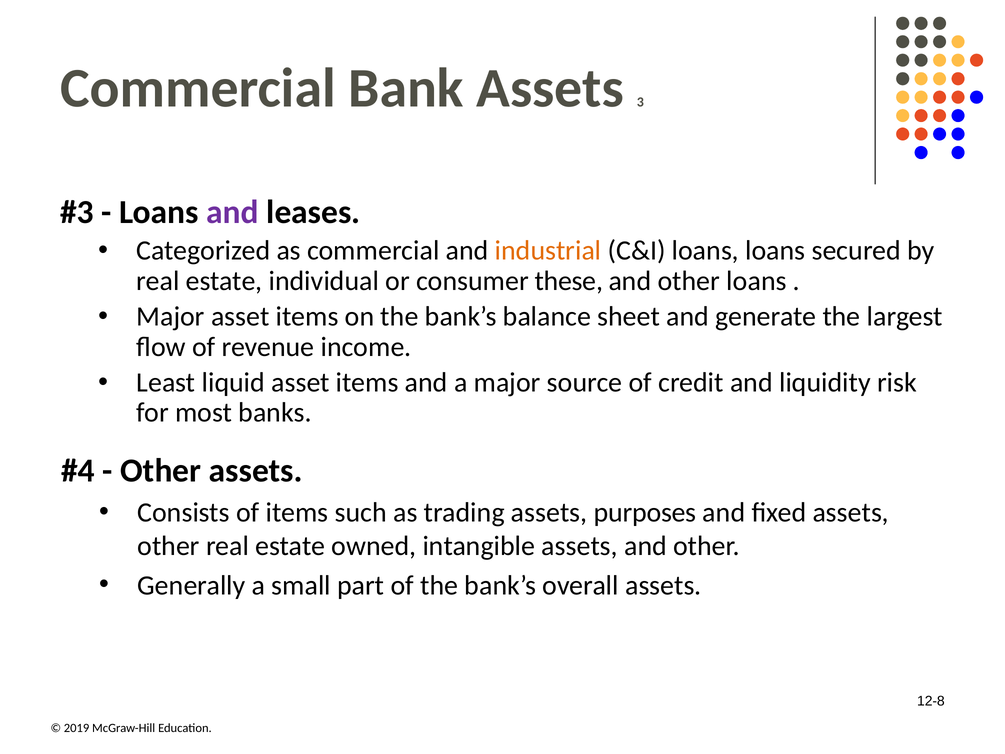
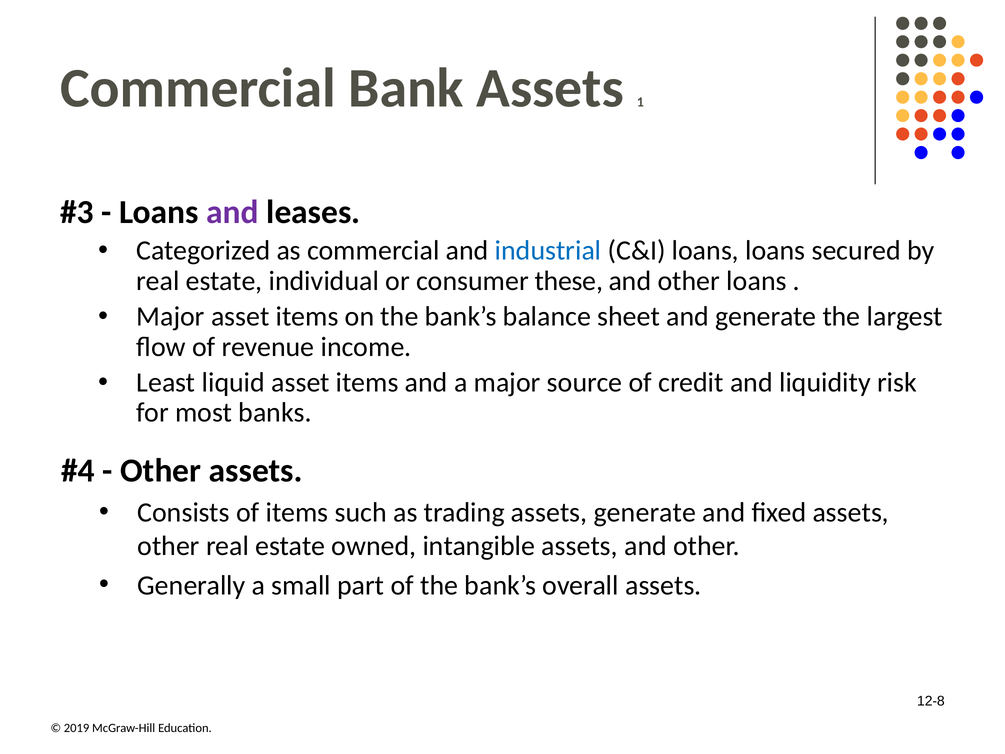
3: 3 -> 1
industrial colour: orange -> blue
assets purposes: purposes -> generate
